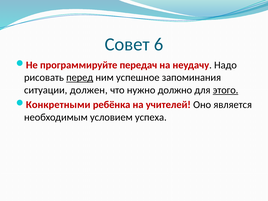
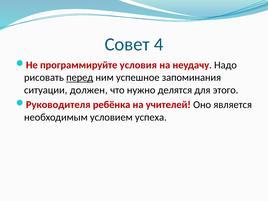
6: 6 -> 4
передач: передач -> условия
должно: должно -> делятся
этого underline: present -> none
Конкретными: Конкретными -> Руководителя
